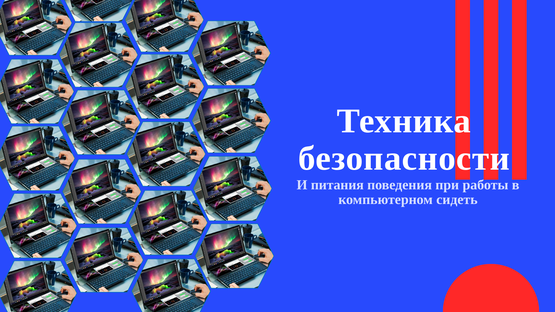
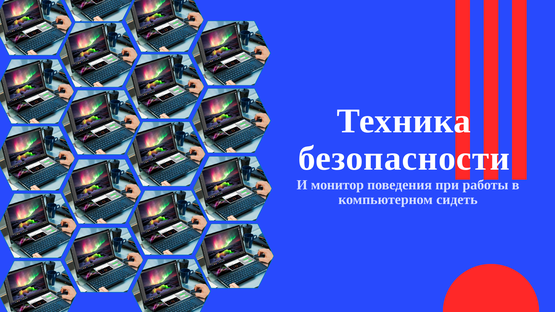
питания: питания -> монитор
